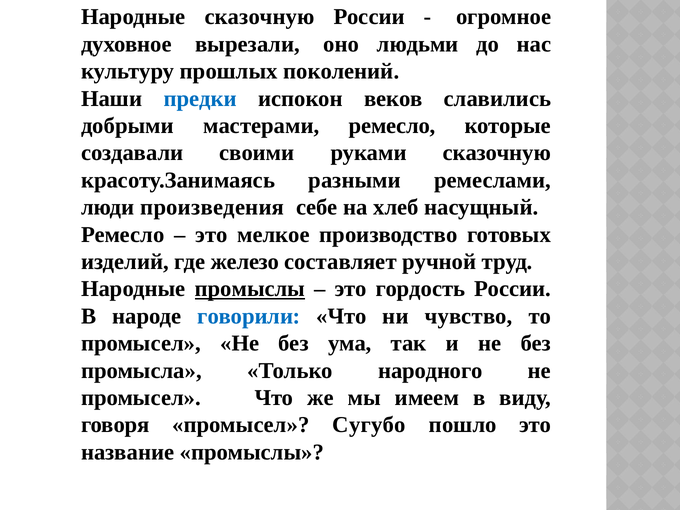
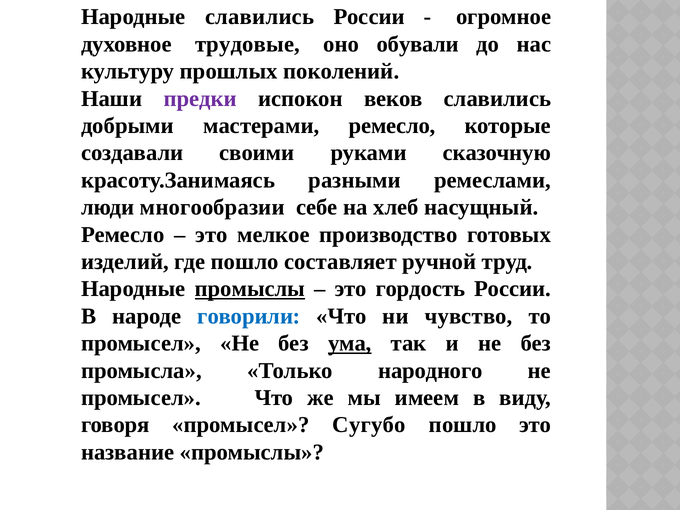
Народные сказочную: сказочную -> славились
вырезали: вырезали -> трудовые
людьми: людьми -> обували
предки colour: blue -> purple
произведения: произведения -> многообразии
где железо: железо -> пошло
ума underline: none -> present
